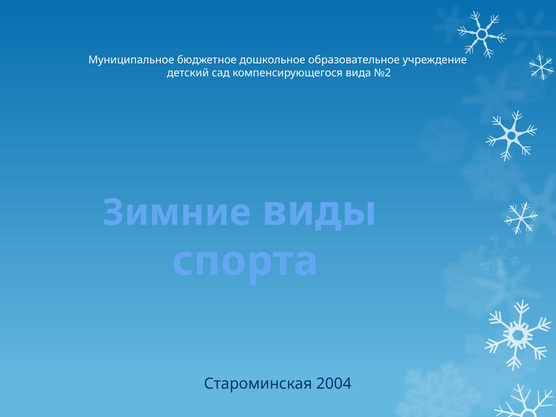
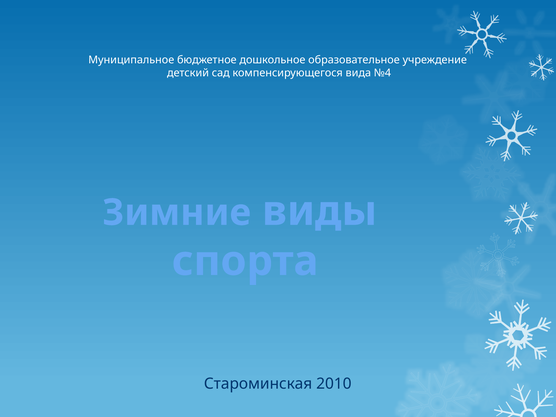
№2: №2 -> №4
2004: 2004 -> 2010
